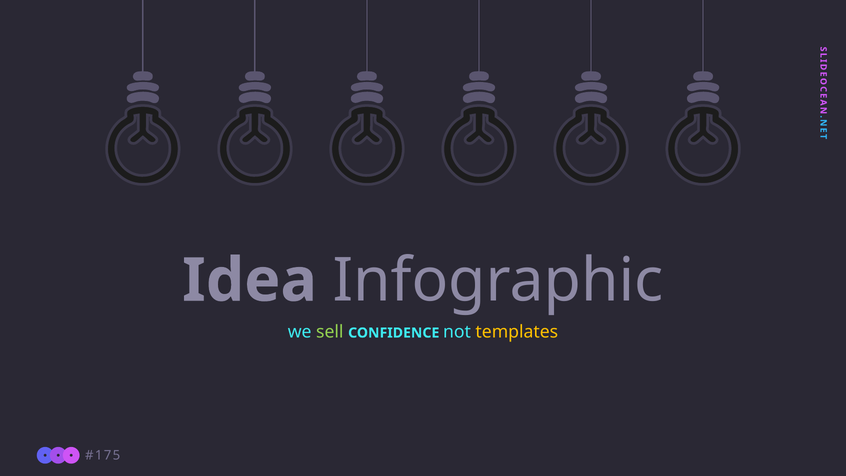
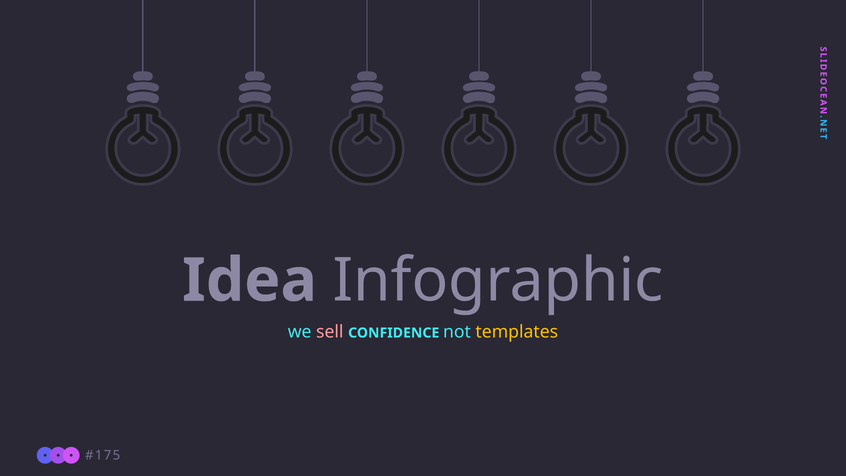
sell colour: light green -> pink
